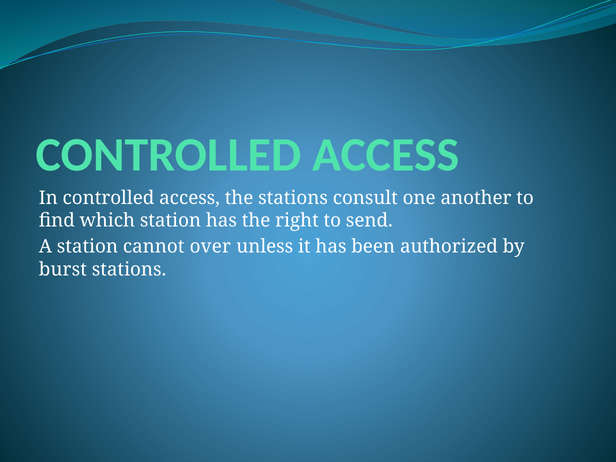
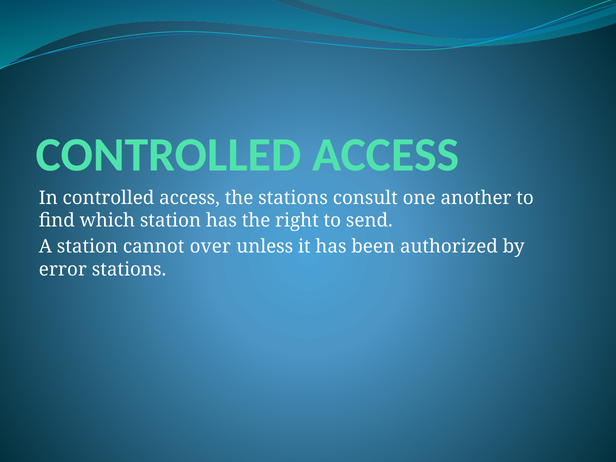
burst: burst -> error
